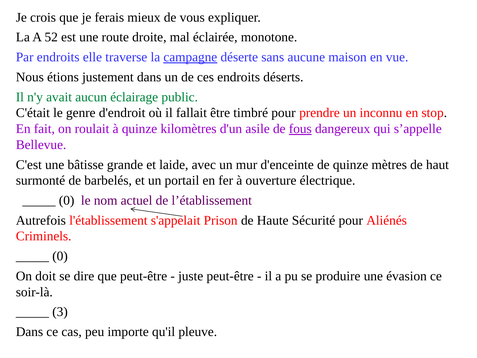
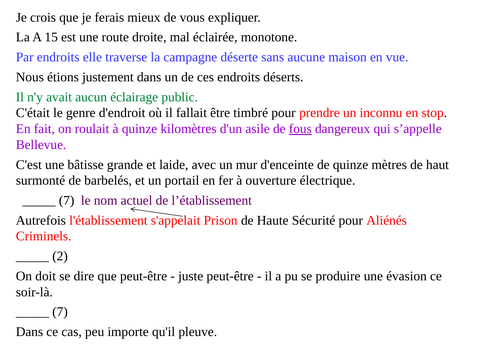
52: 52 -> 15
campagne underline: present -> none
0 at (67, 200): 0 -> 7
0 at (60, 256): 0 -> 2
3 at (60, 312): 3 -> 7
